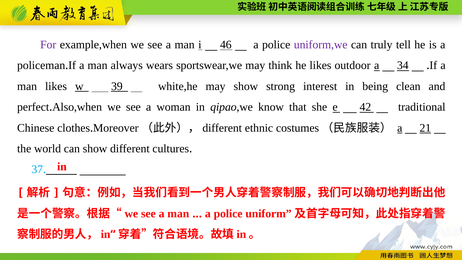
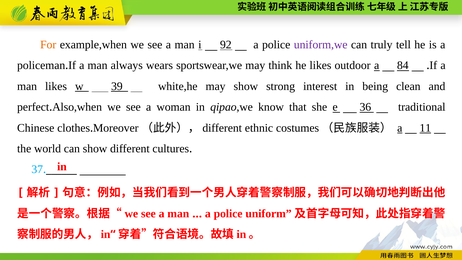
For colour: purple -> orange
46: 46 -> 92
34: 34 -> 84
42: 42 -> 36
21: 21 -> 11
